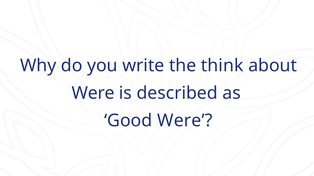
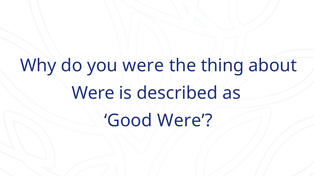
you write: write -> were
think: think -> thing
